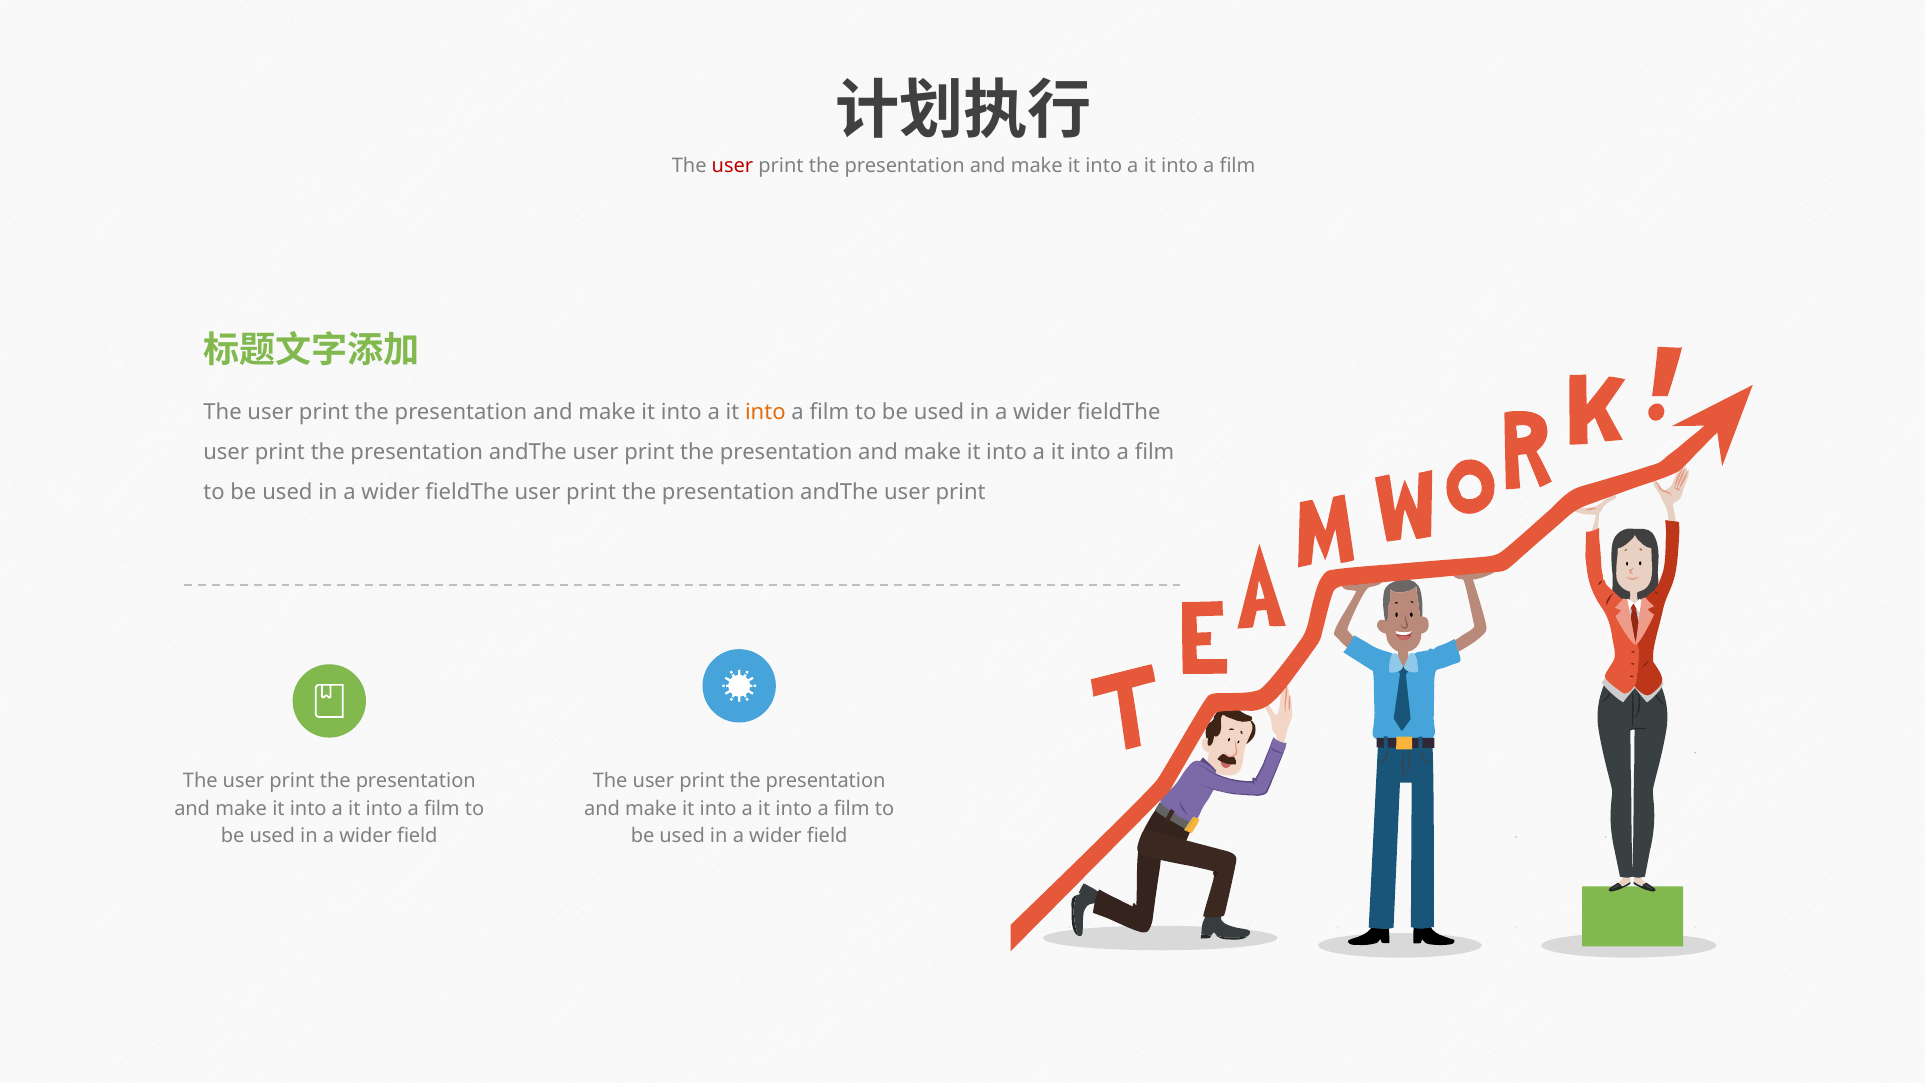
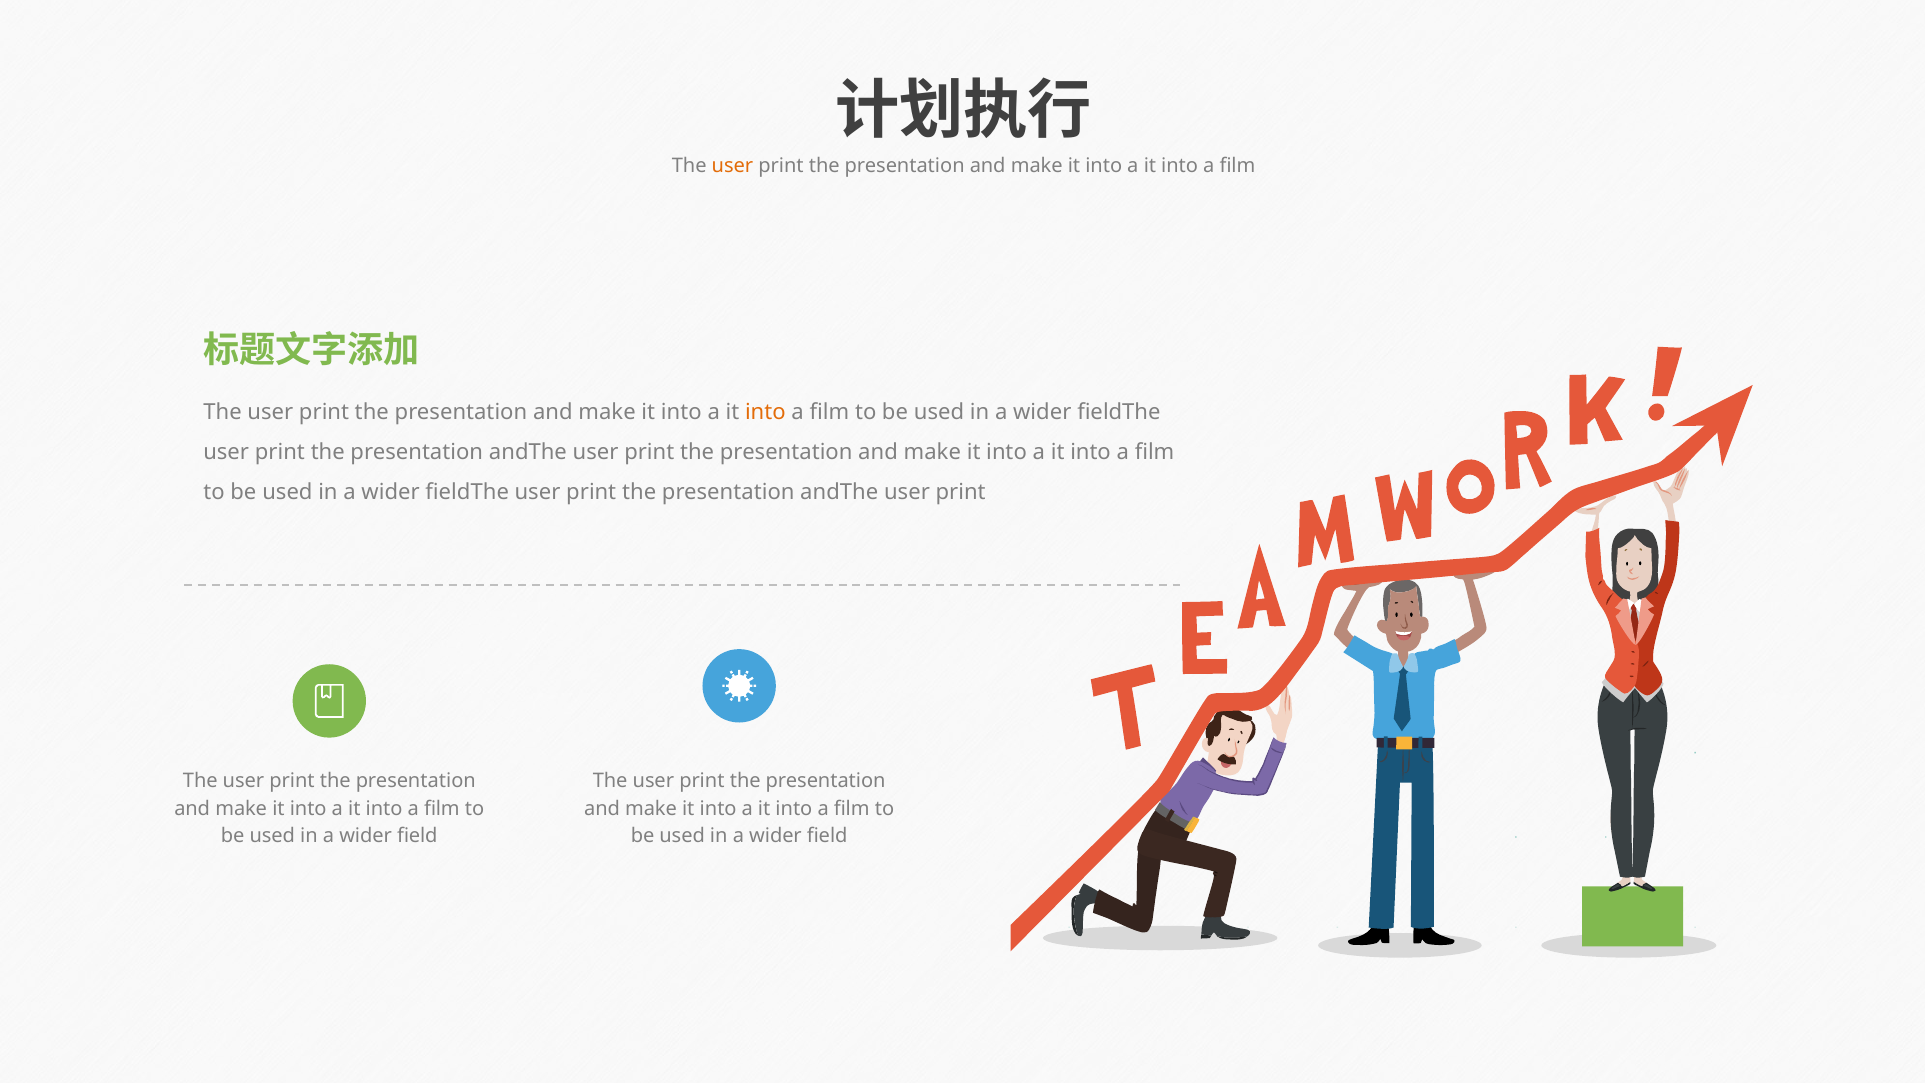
user at (732, 165) colour: red -> orange
